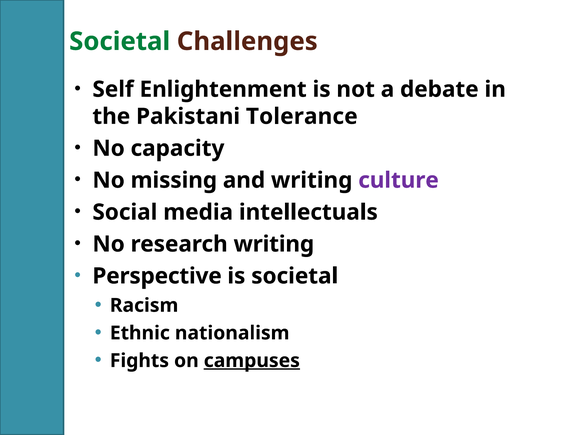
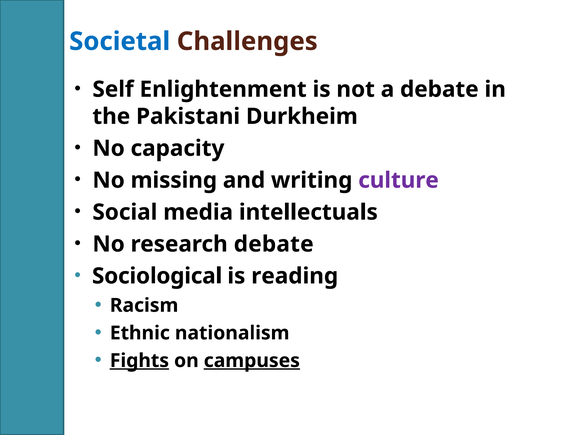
Societal at (120, 41) colour: green -> blue
Tolerance: Tolerance -> Durkheim
research writing: writing -> debate
Perspective: Perspective -> Sociological
is societal: societal -> reading
Fights underline: none -> present
